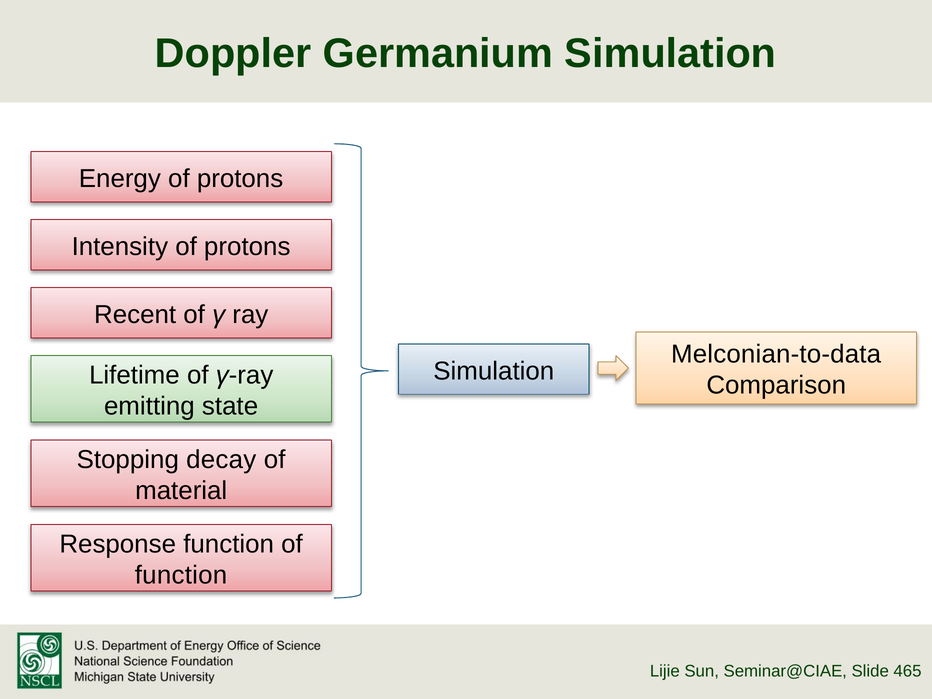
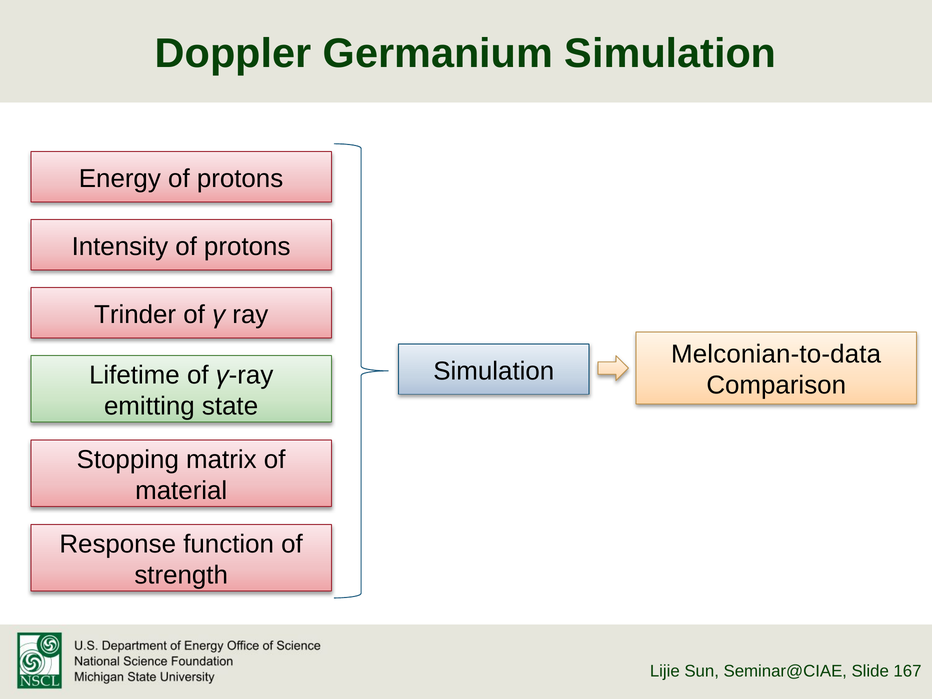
Recent: Recent -> Trinder
decay: decay -> matrix
function at (181, 575): function -> strength
465: 465 -> 167
